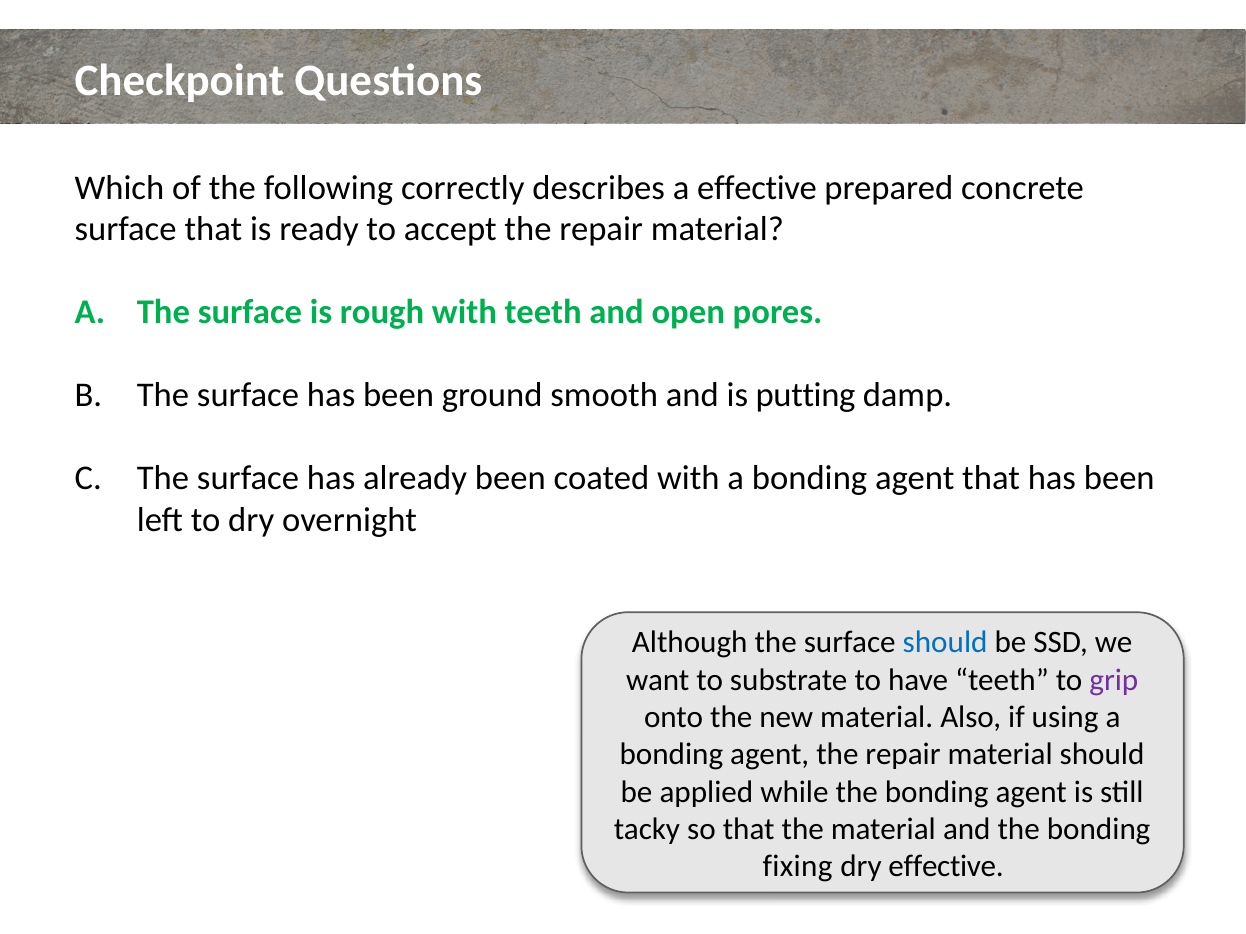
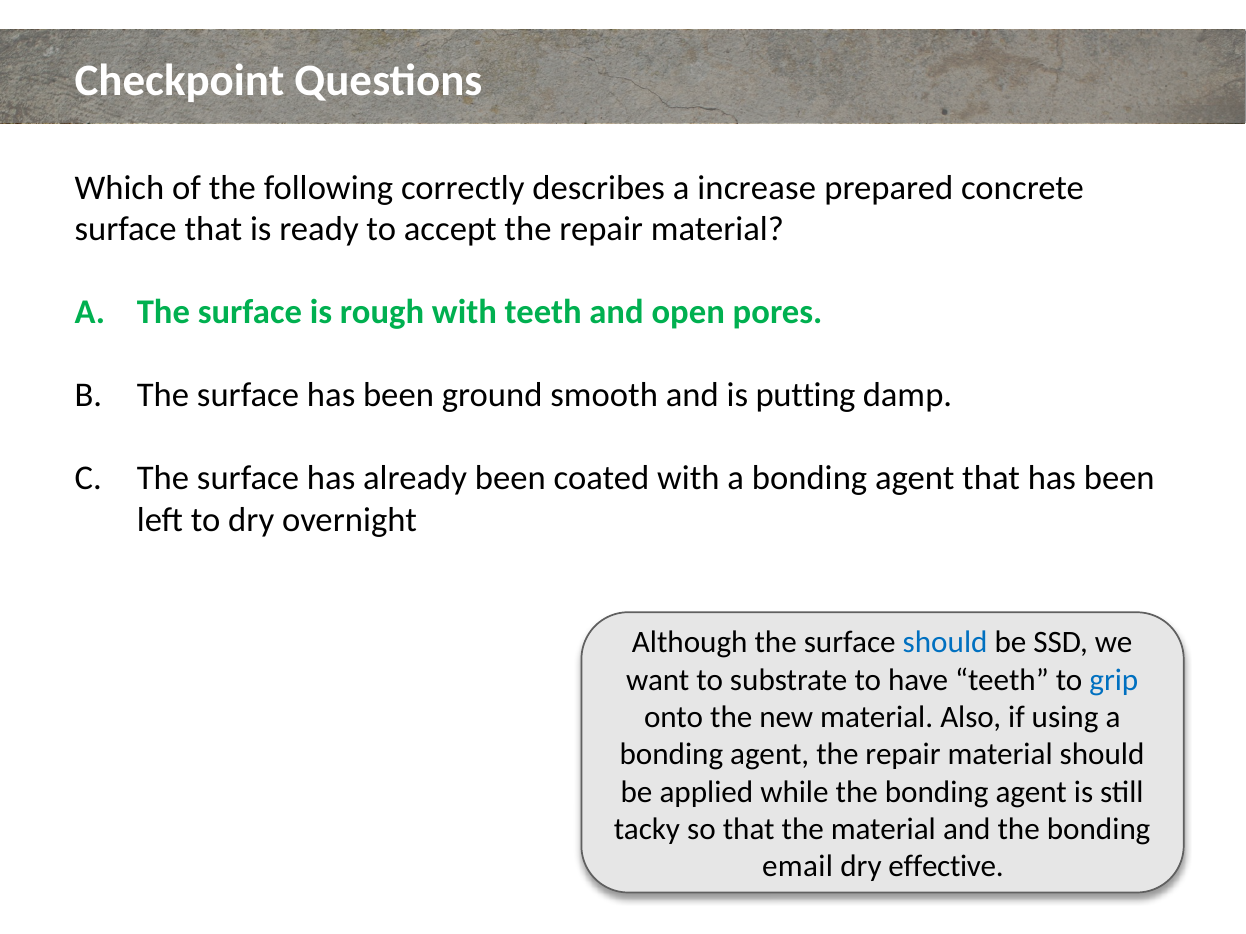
a effective: effective -> increase
grip colour: purple -> blue
fixing: fixing -> email
